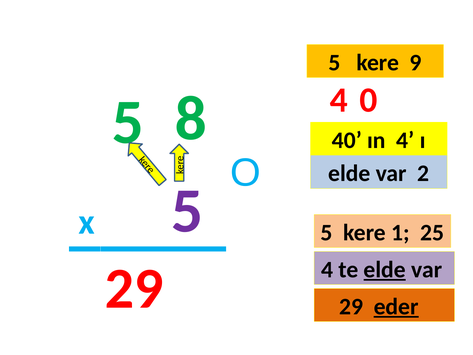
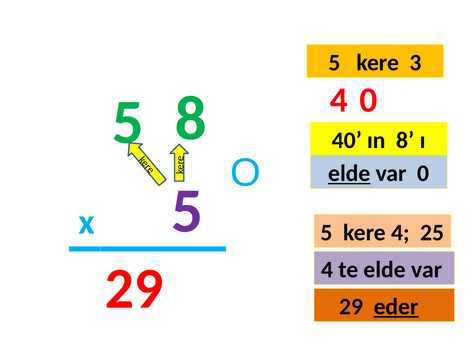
9: 9 -> 3
ın 4: 4 -> 8
elde at (349, 173) underline: none -> present
var 2: 2 -> 0
kere 1: 1 -> 4
elde at (385, 269) underline: present -> none
